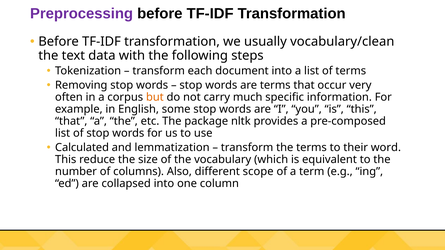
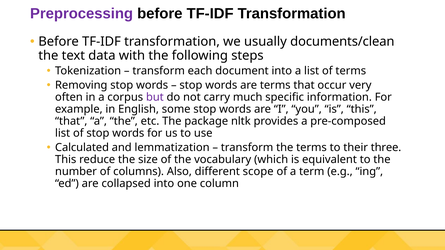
vocabulary/clean: vocabulary/clean -> documents/clean
but colour: orange -> purple
word: word -> three
